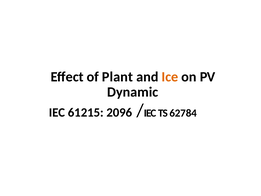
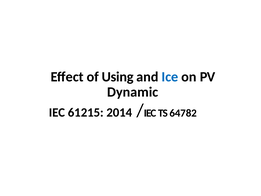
Plant: Plant -> Using
Ice colour: orange -> blue
2096: 2096 -> 2014
62784: 62784 -> 64782
